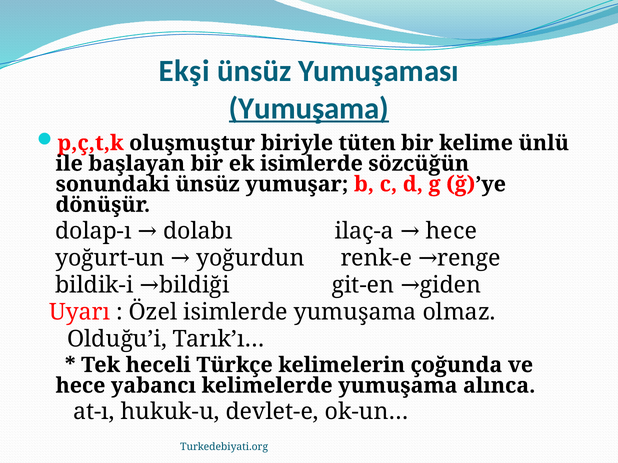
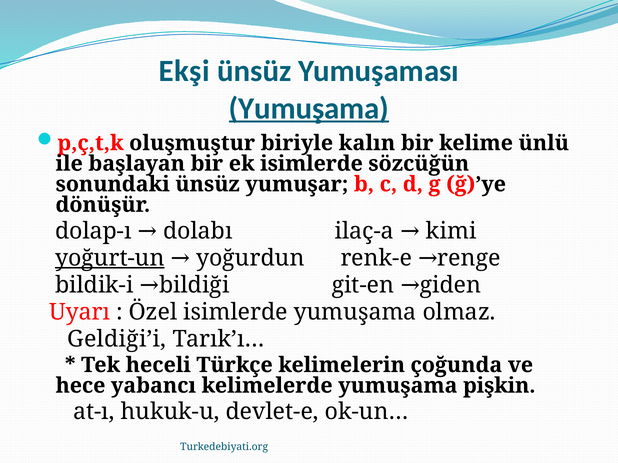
tüten: tüten -> kalın
ilaç-a hece: hece -> kimi
yoğurt-un underline: none -> present
Olduğu’i: Olduğu’i -> Geldiği’i
alınca: alınca -> pişkin
